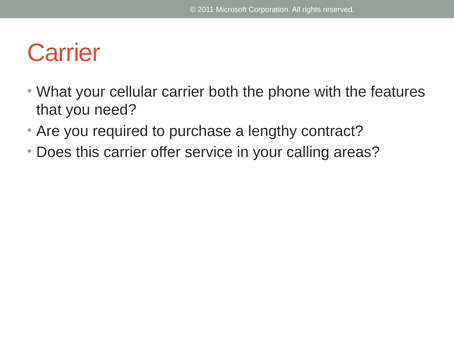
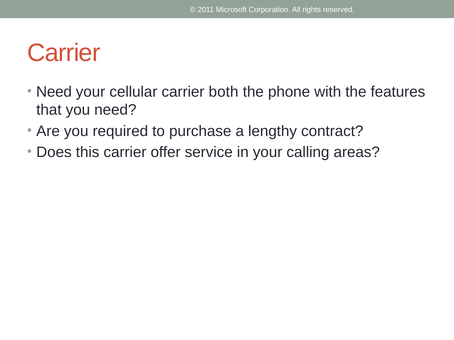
What at (54, 92): What -> Need
